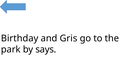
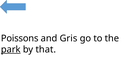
Birthday: Birthday -> Poissons
park underline: none -> present
says: says -> that
